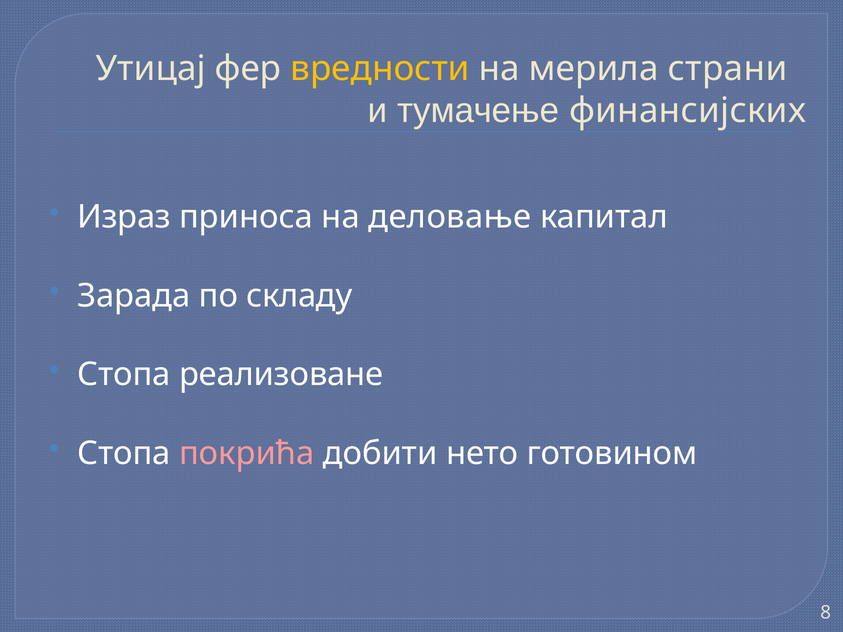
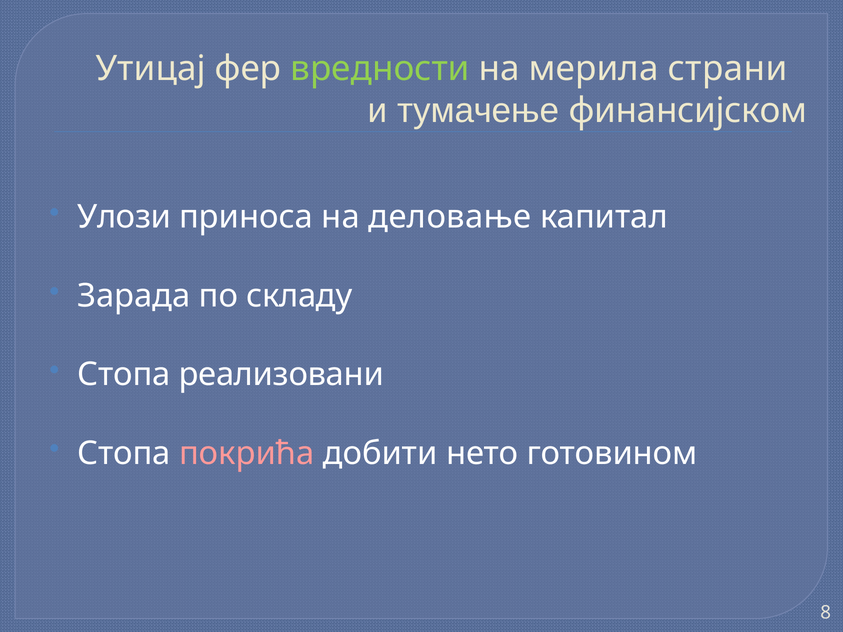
вредности colour: yellow -> light green
финансијских: финансијских -> финансијском
Израз: Израз -> Улози
реализоване: реализоване -> реализовани
